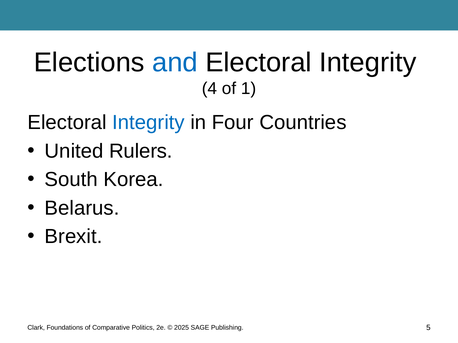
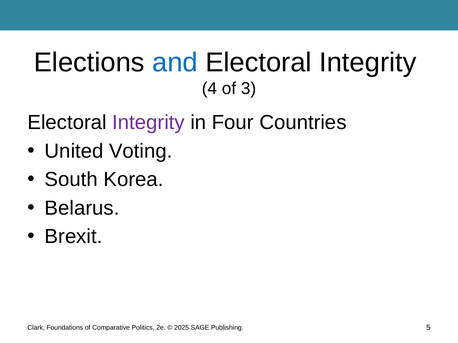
1: 1 -> 3
Integrity at (148, 123) colour: blue -> purple
Rulers: Rulers -> Voting
